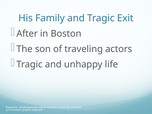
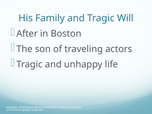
Exit: Exit -> Will
